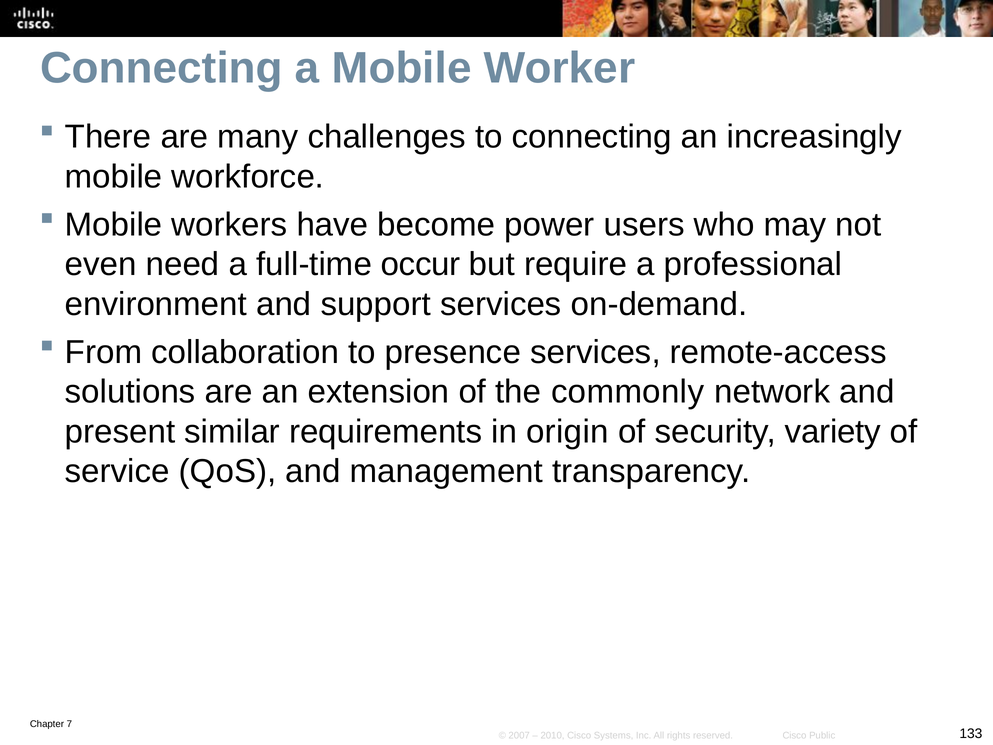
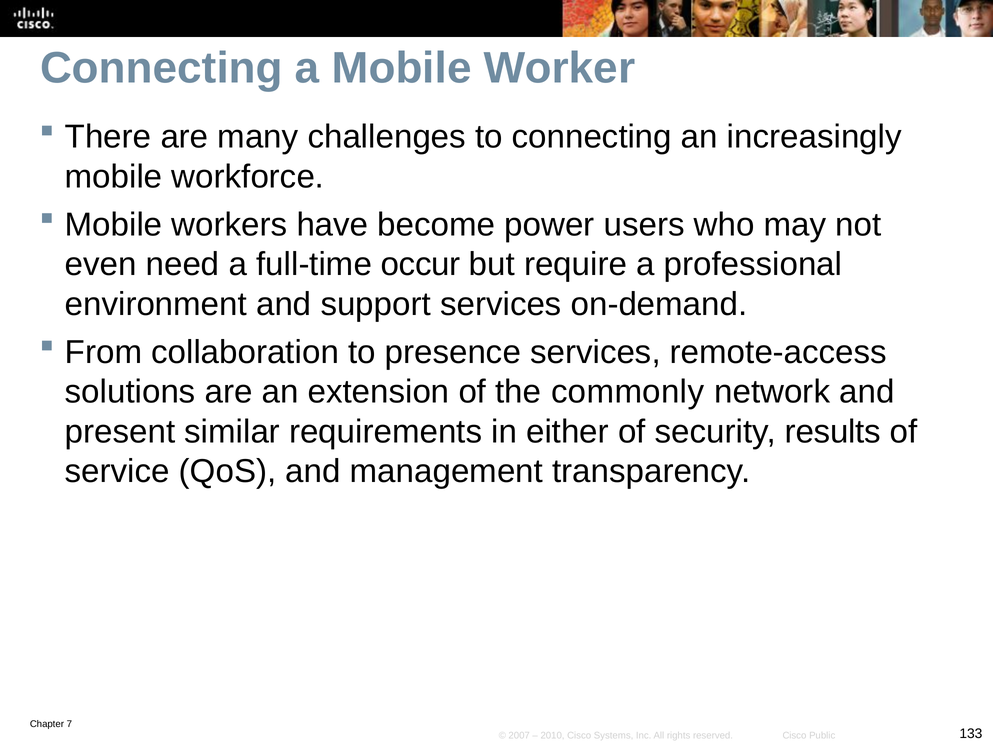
origin: origin -> either
variety: variety -> results
